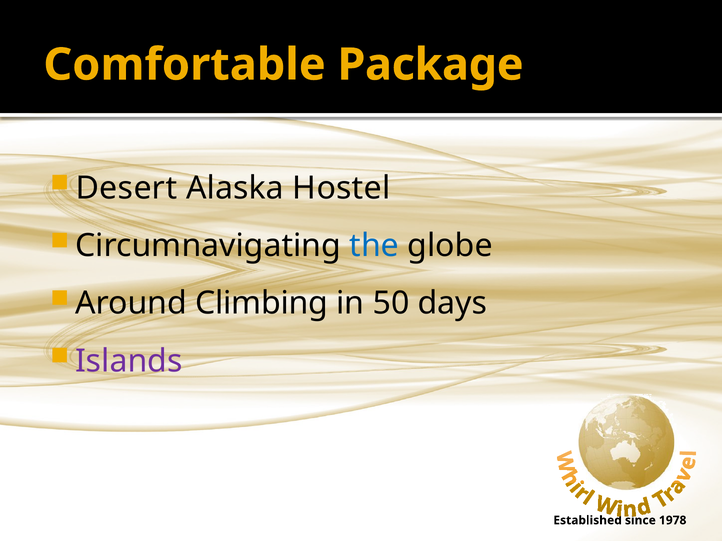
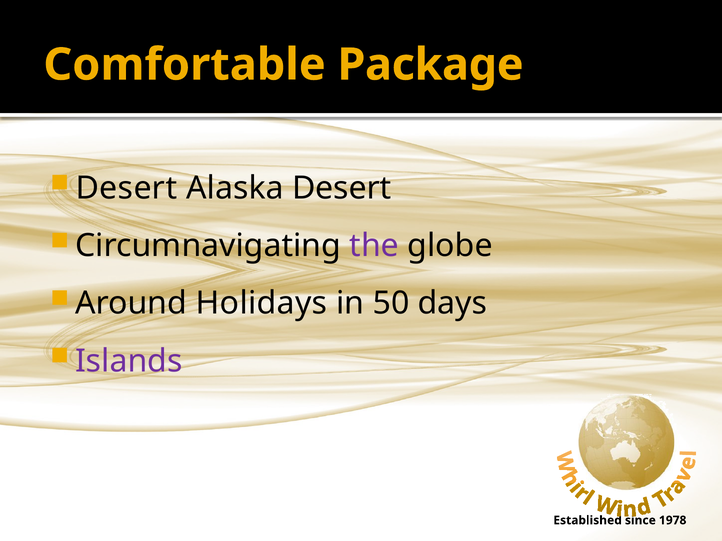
Alaska Hostel: Hostel -> Desert
the colour: blue -> purple
Climbing: Climbing -> Holidays
